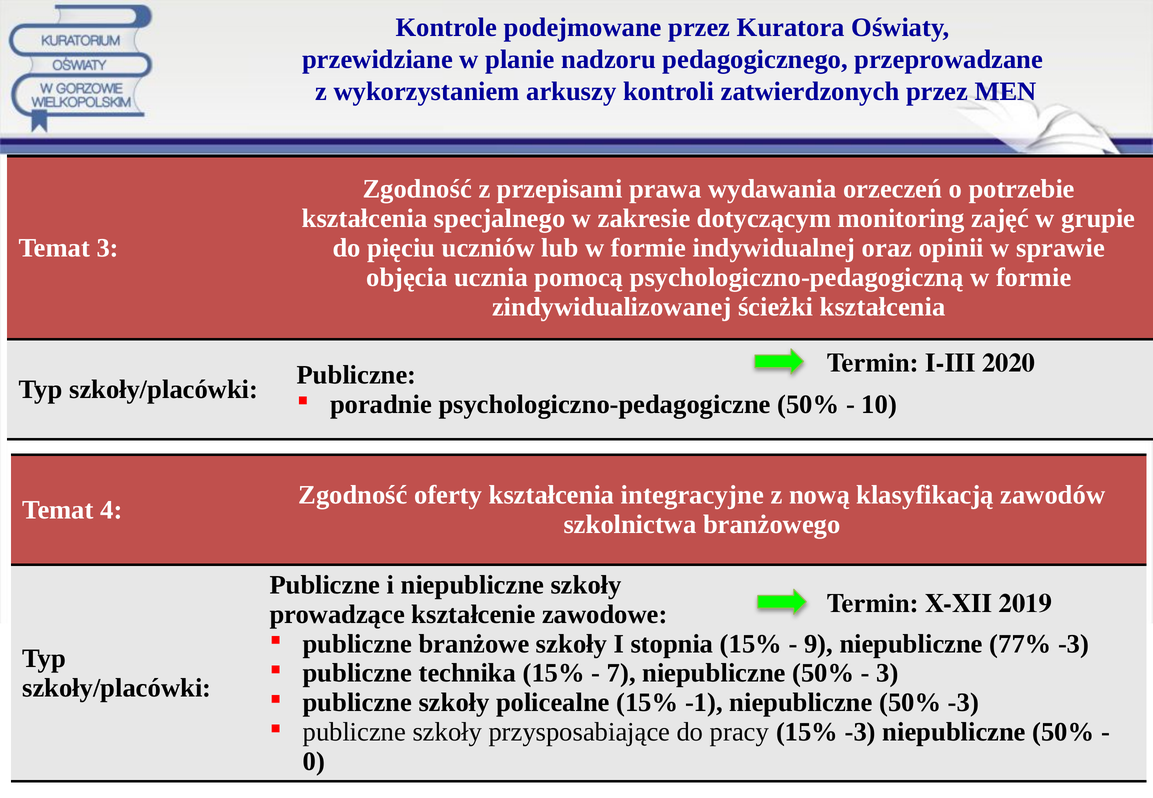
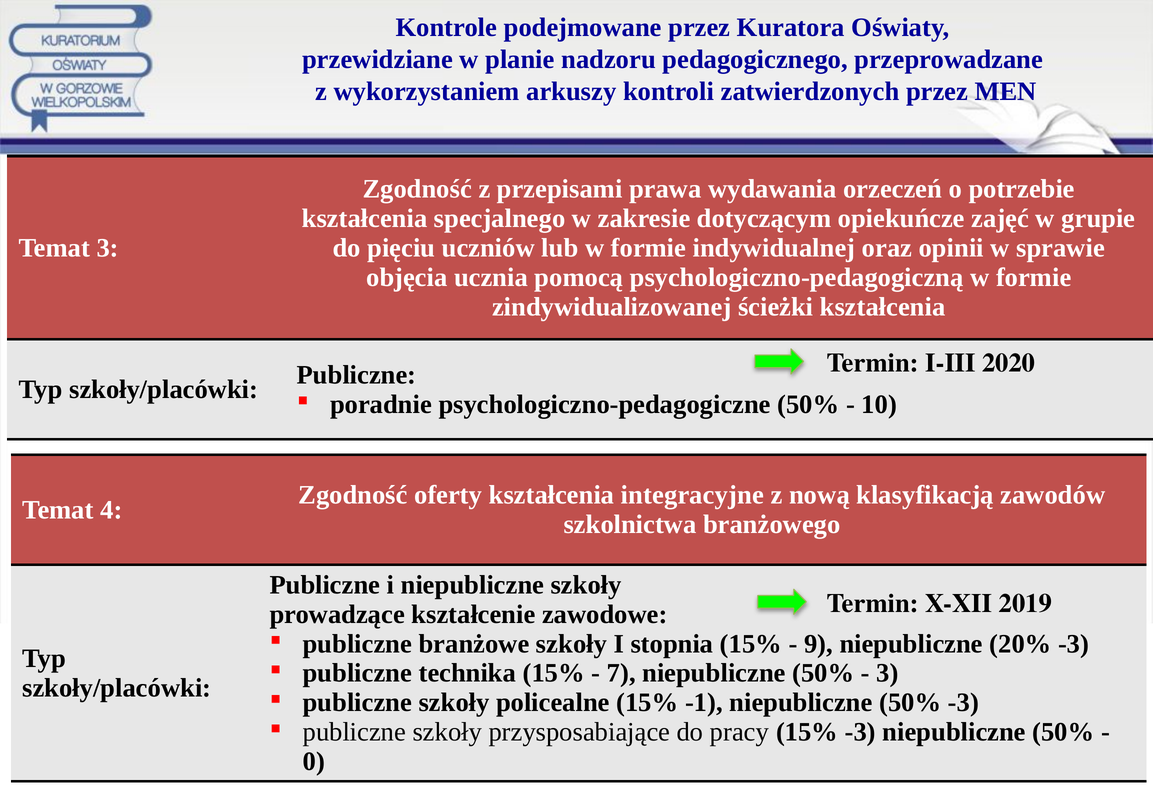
monitoring: monitoring -> opiekuńcze
77%: 77% -> 20%
